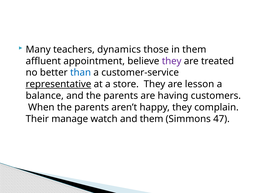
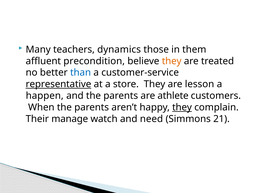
appointment: appointment -> precondition
they at (172, 61) colour: purple -> orange
balance: balance -> happen
having: having -> athlete
they at (182, 107) underline: none -> present
and them: them -> need
47: 47 -> 21
